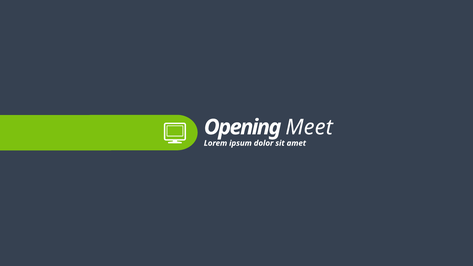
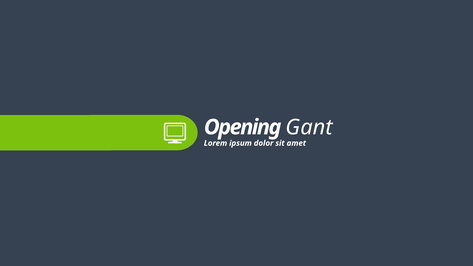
Meet: Meet -> Gant
